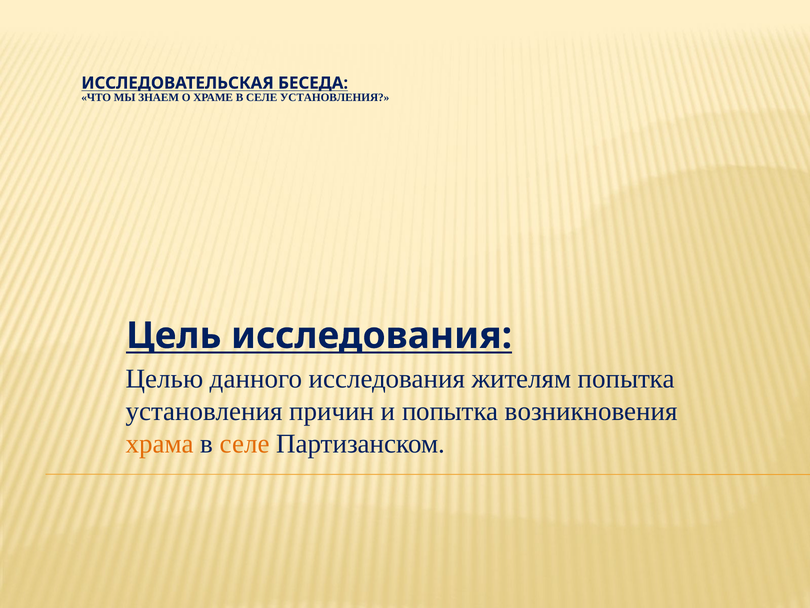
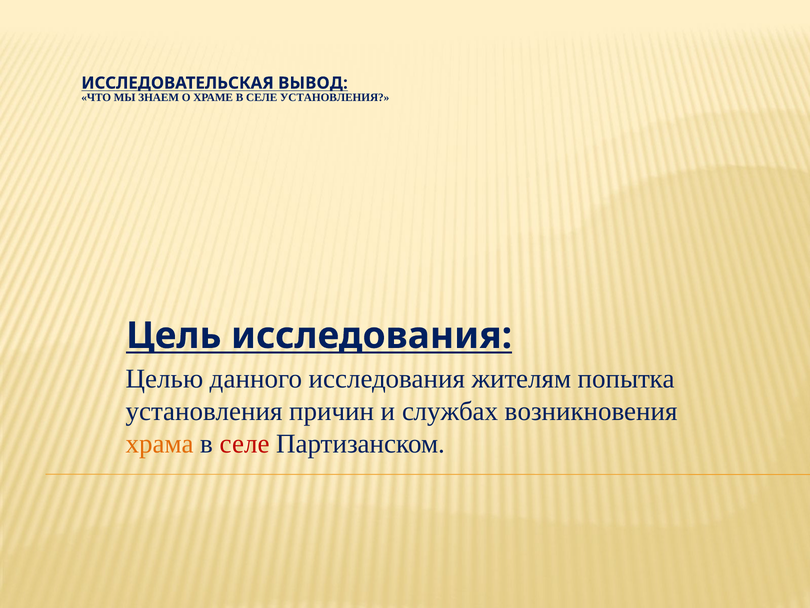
БЕСЕДА: БЕСЕДА -> ВЫВОД
и попытка: попытка -> службах
селе at (245, 443) colour: orange -> red
